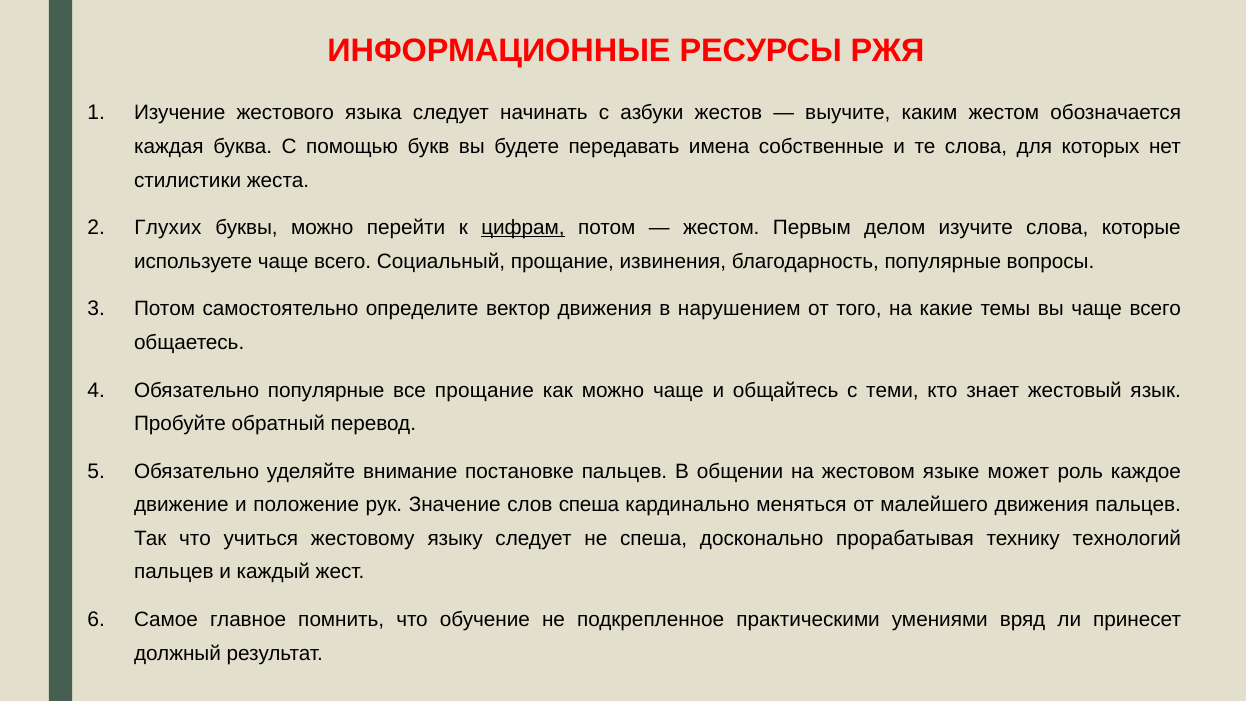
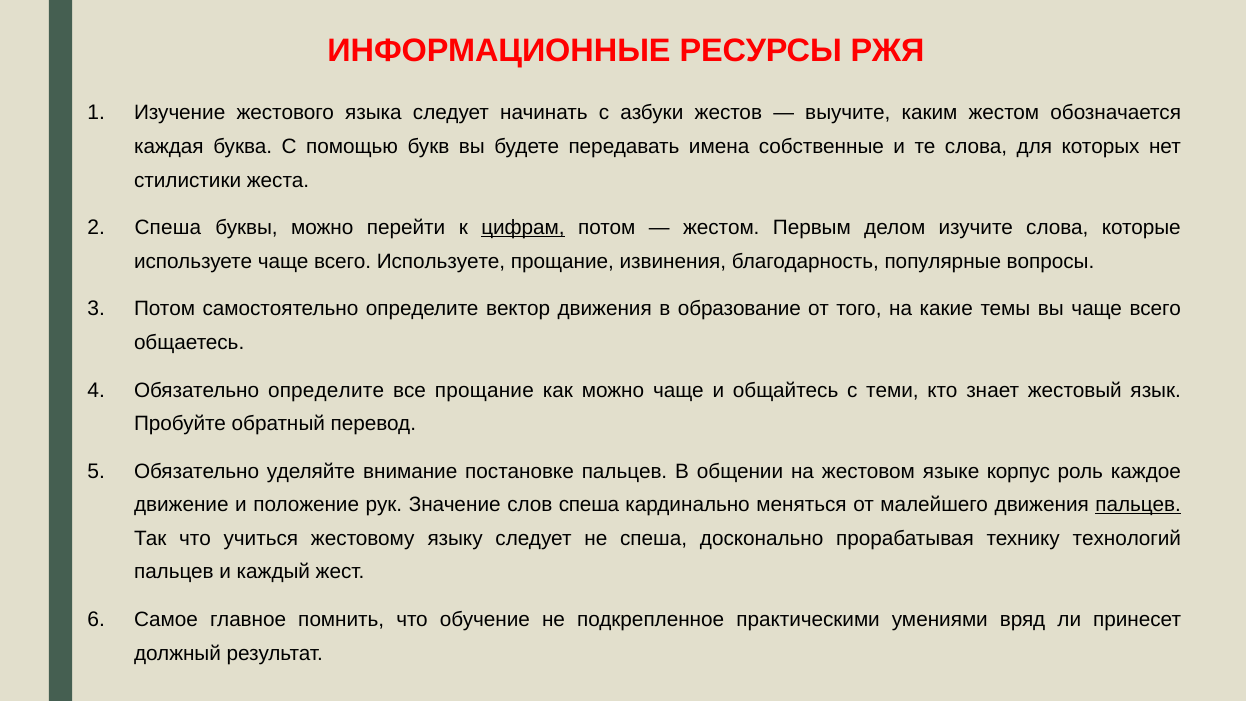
Глухих at (168, 228): Глухих -> Спеша
всего Социальный: Социальный -> Используете
нарушением: нарушением -> образование
Обязательно популярные: популярные -> определите
может: может -> корпус
пальцев at (1138, 505) underline: none -> present
